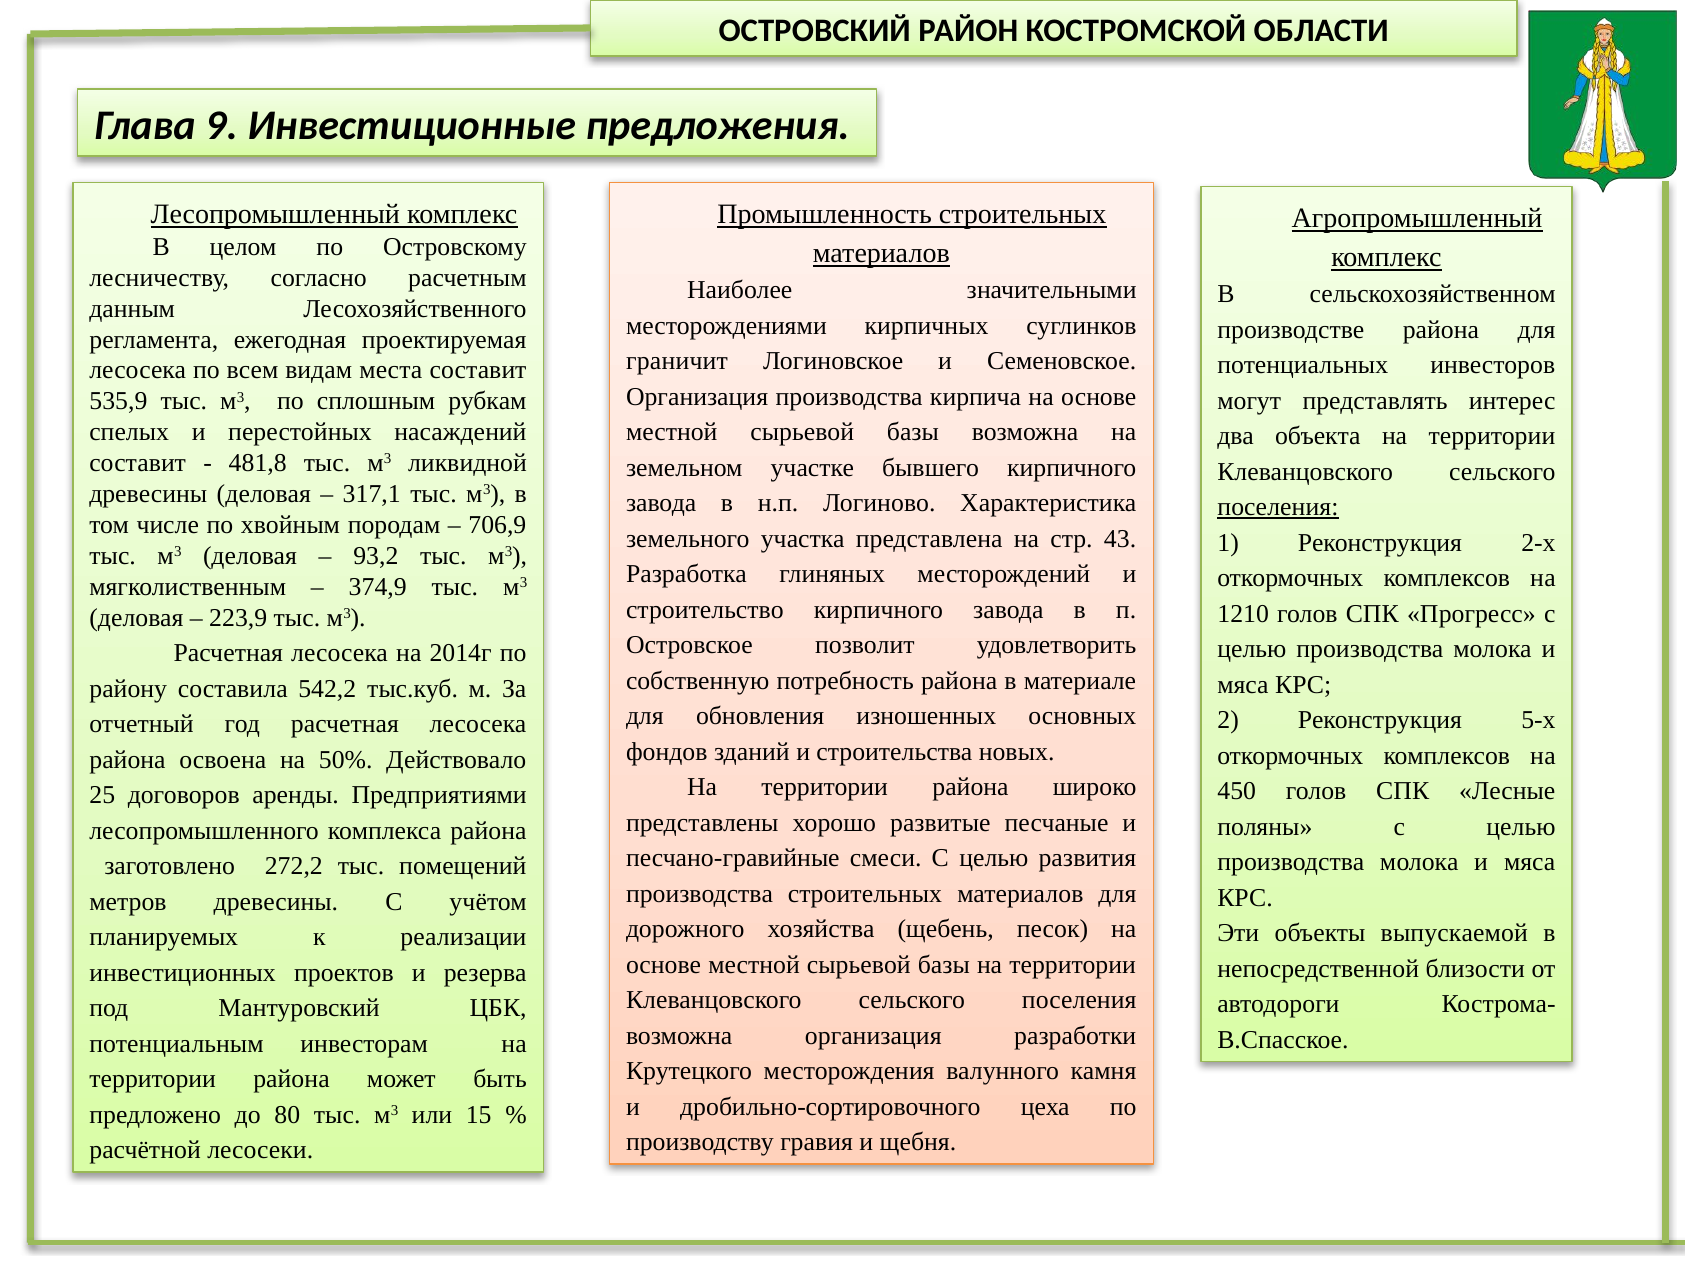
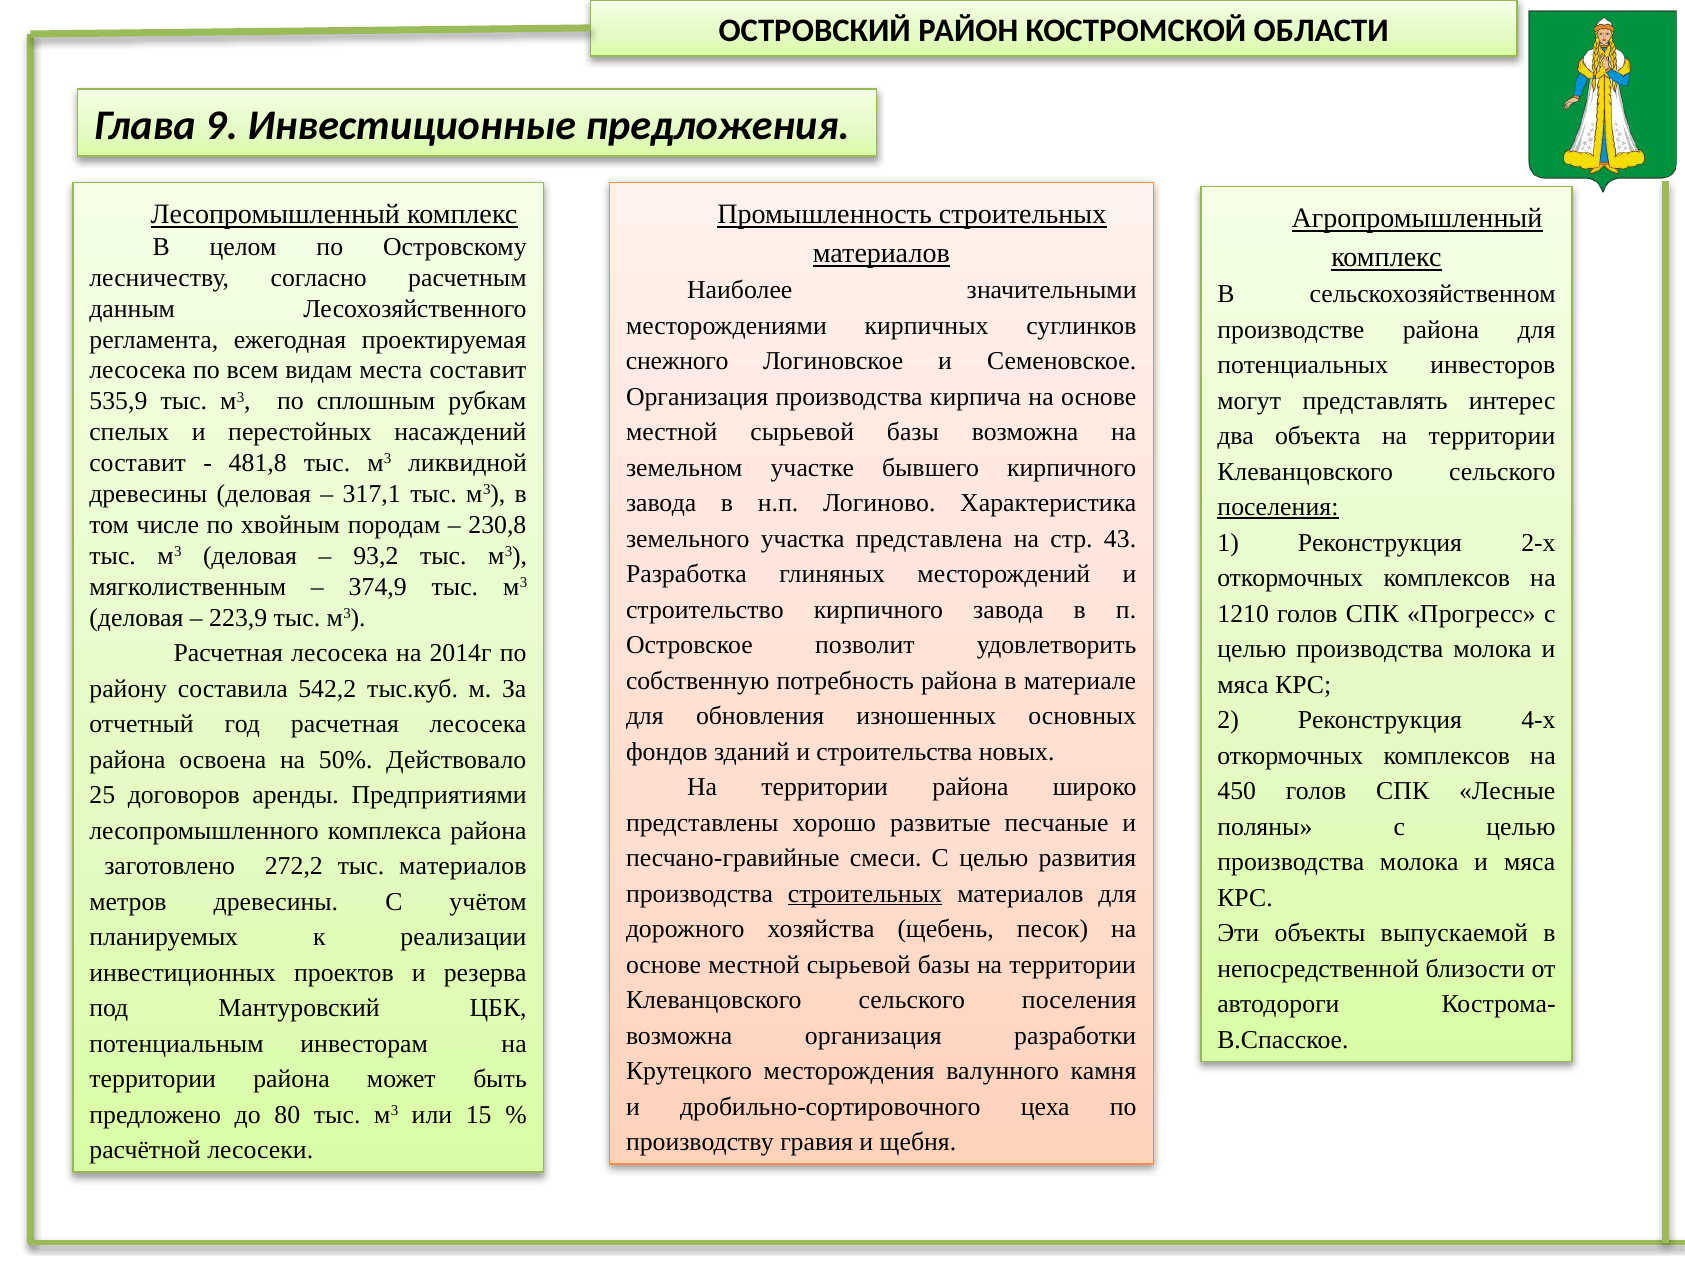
граничит: граничит -> снежного
706,9: 706,9 -> 230,8
5-х: 5-х -> 4-х
тыс помещений: помещений -> материалов
строительных at (865, 893) underline: none -> present
